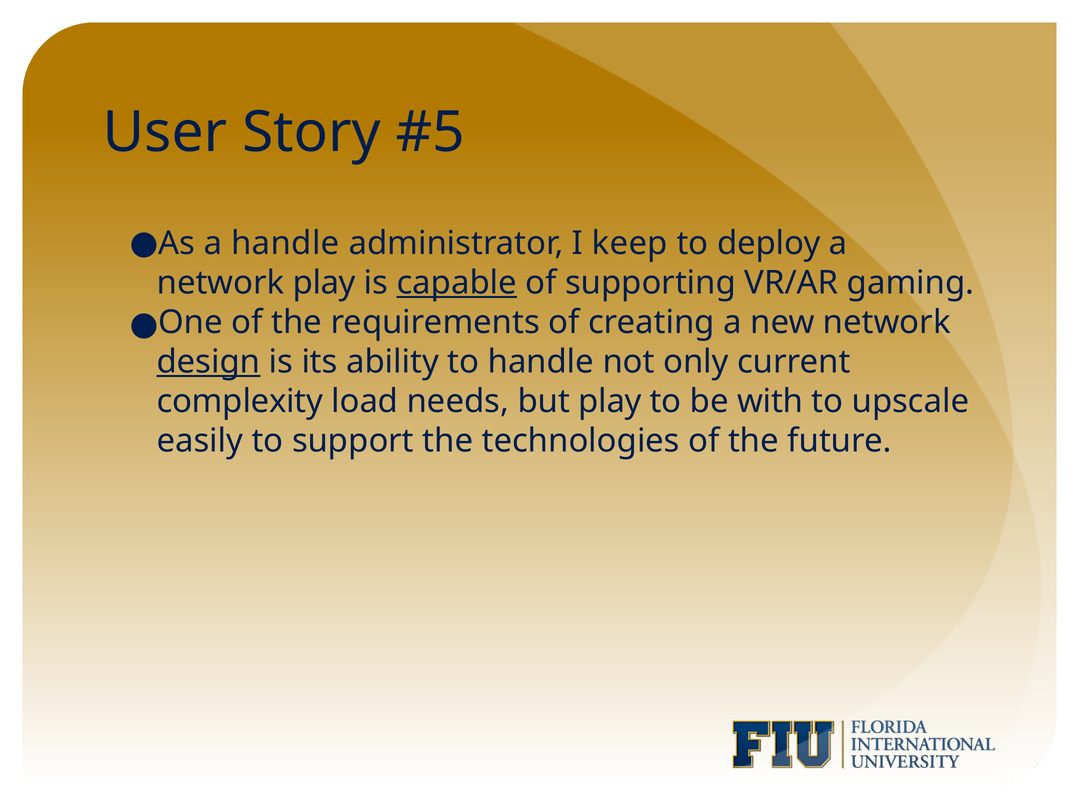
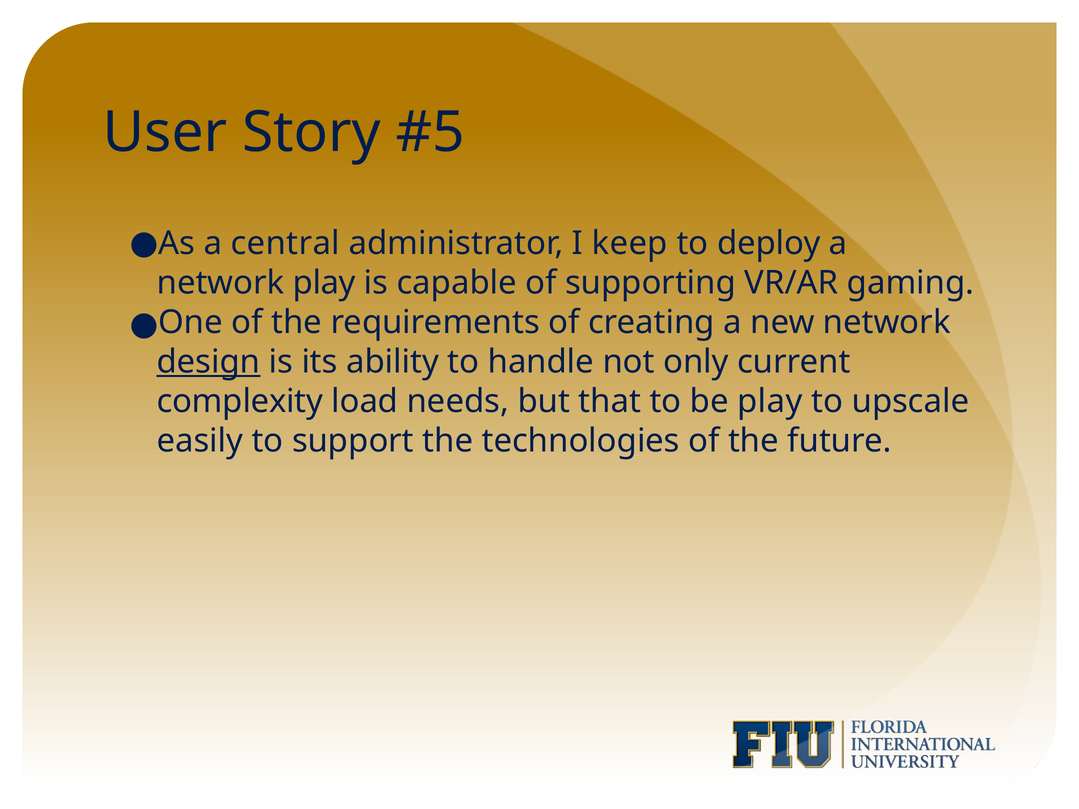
a handle: handle -> central
capable underline: present -> none
but play: play -> that
be with: with -> play
